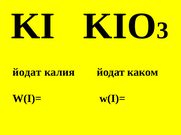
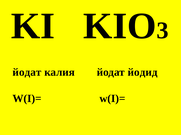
каком: каком -> йодид
